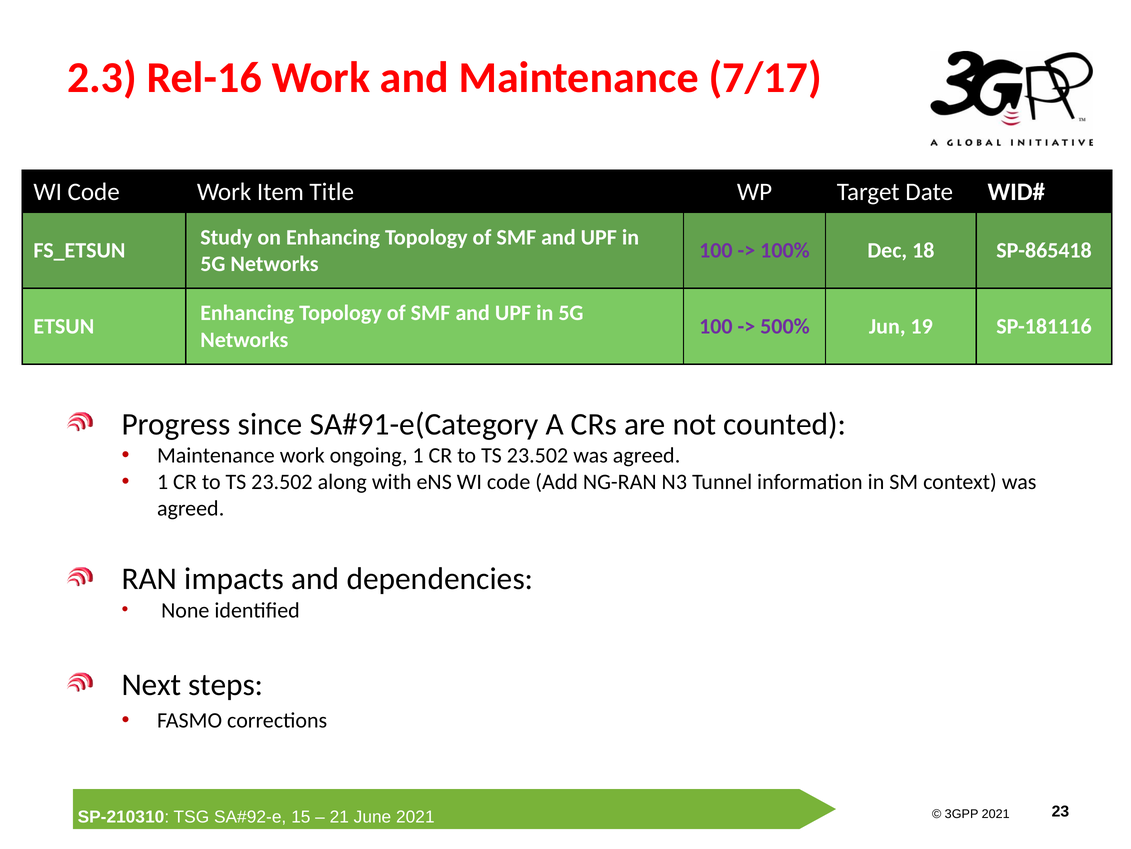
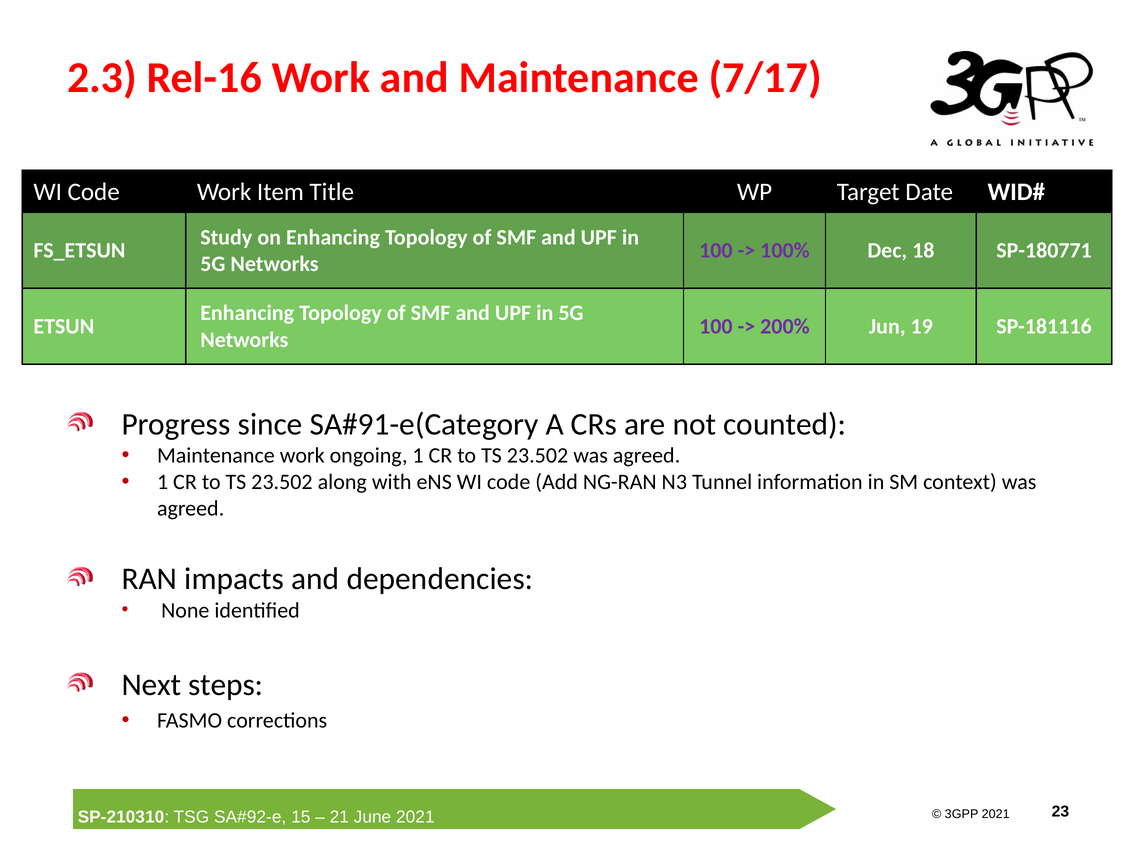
SP-865418: SP-865418 -> SP-180771
500%: 500% -> 200%
